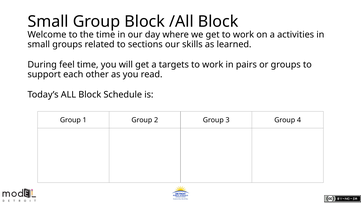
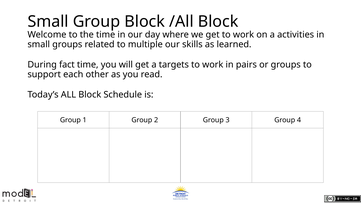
sections: sections -> multiple
feel: feel -> fact
